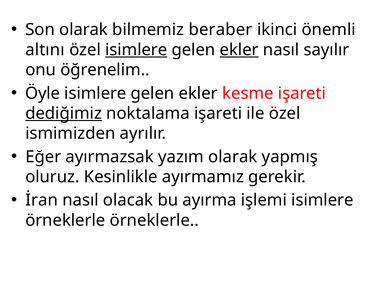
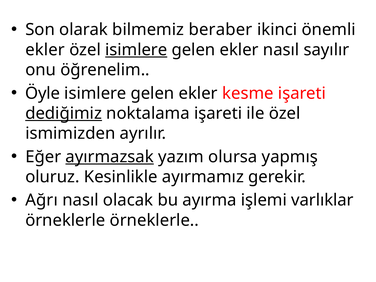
altını at (45, 50): altını -> ekler
ekler at (239, 50) underline: present -> none
ayırmazsak underline: none -> present
yazım olarak: olarak -> olursa
İran: İran -> Ağrı
işlemi isimlere: isimlere -> varlıklar
